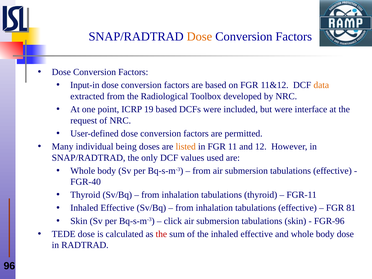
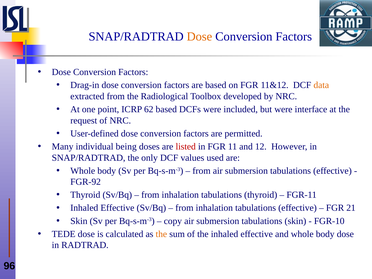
Input-in: Input-in -> Drag-in
19: 19 -> 62
listed colour: orange -> red
FGR-40: FGR-40 -> FGR-92
81: 81 -> 21
click: click -> copy
FGR-96: FGR-96 -> FGR-10
the at (161, 234) colour: red -> orange
